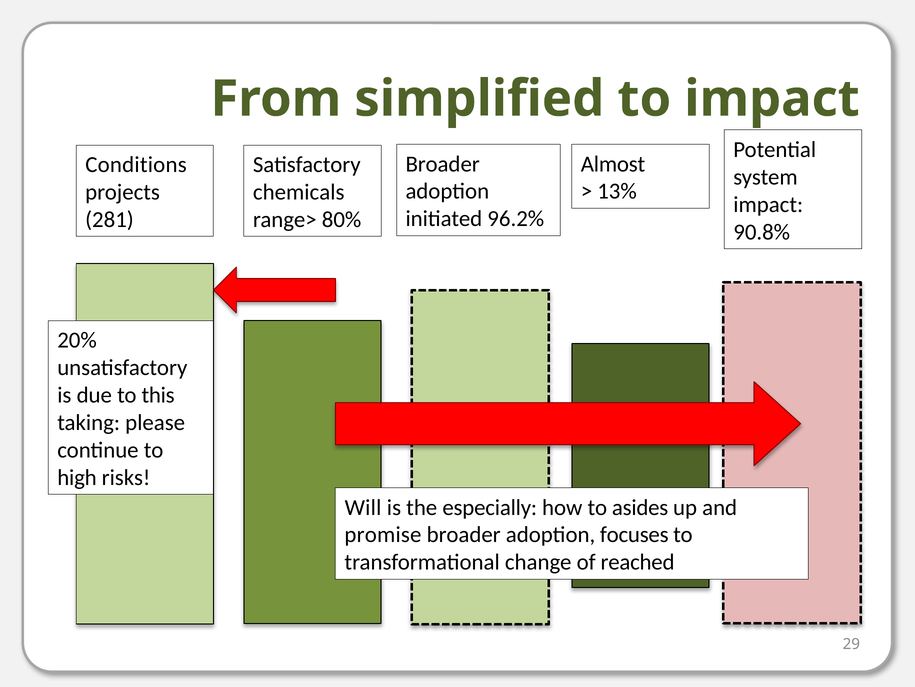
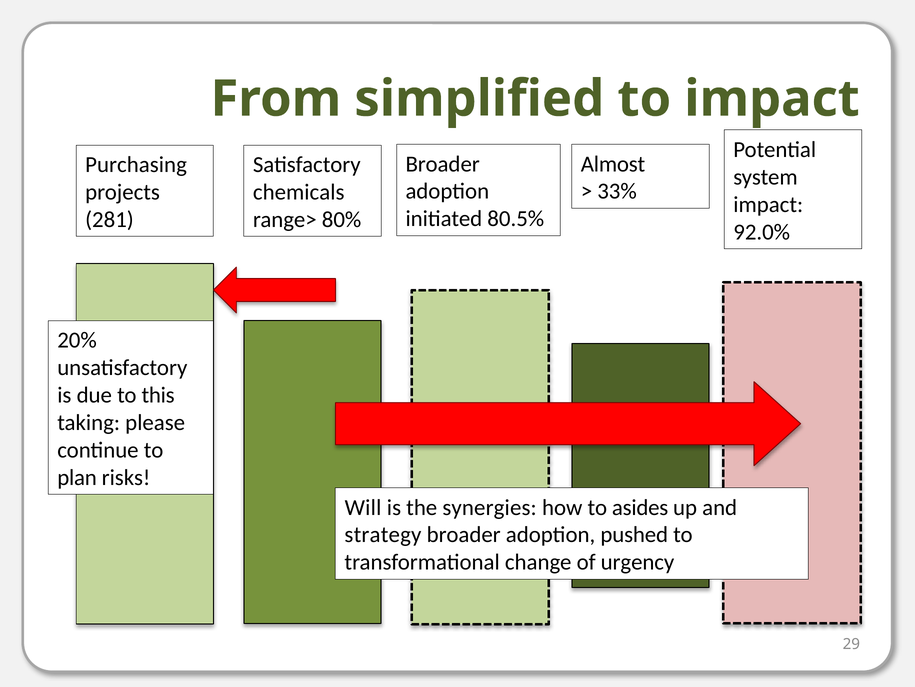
Conditions: Conditions -> Purchasing
13%: 13% -> 33%
96.2%: 96.2% -> 80.5%
90.8%: 90.8% -> 92.0%
high: high -> plan
especially: especially -> synergies
promise: promise -> strategy
focuses: focuses -> pushed
reached: reached -> urgency
